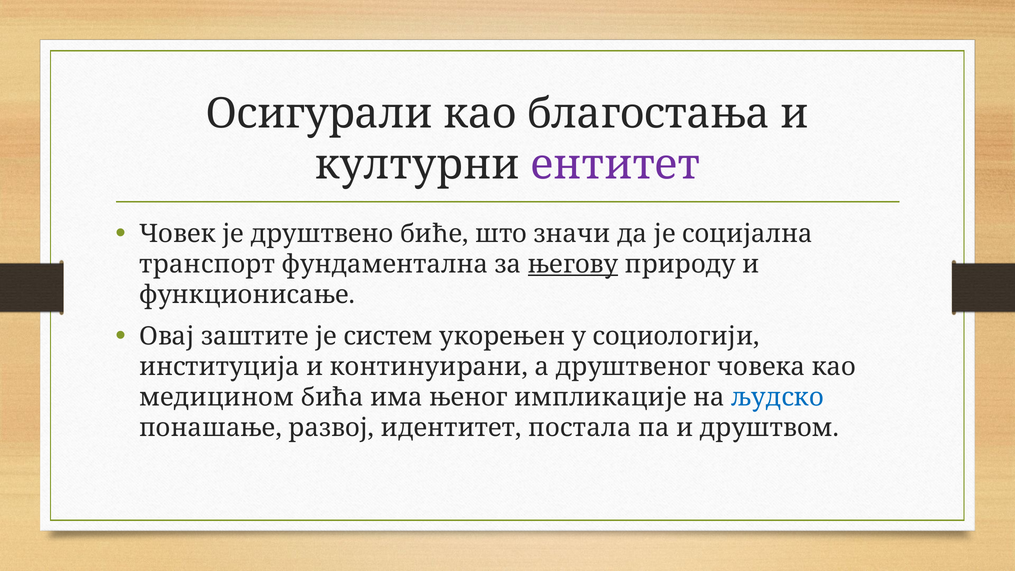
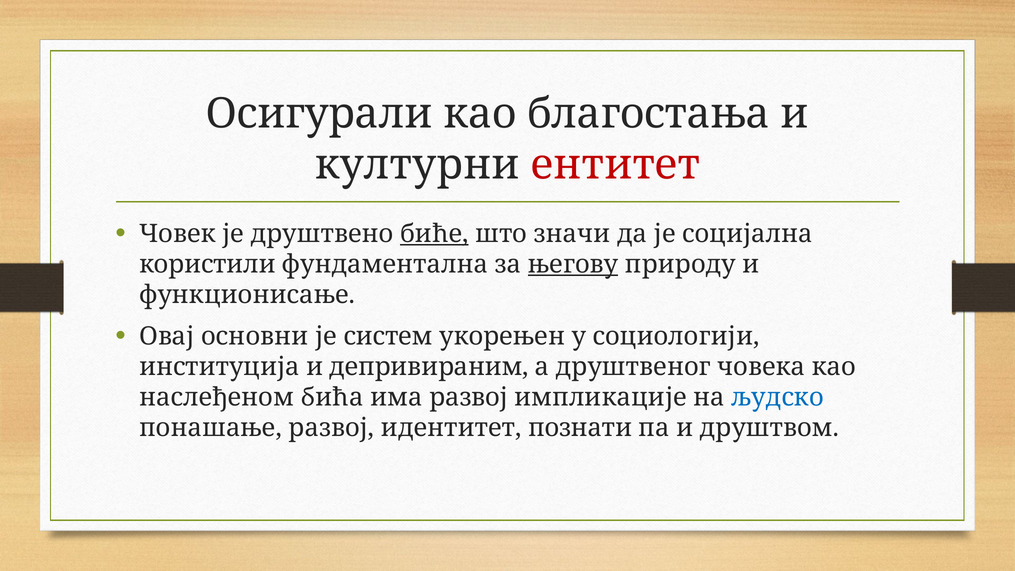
ентитет colour: purple -> red
биће underline: none -> present
транспорт: транспорт -> користили
заштите: заштите -> основни
континуирани: континуирани -> депривираним
медицином: медицином -> наслеђеном
има њеног: њеног -> развој
постала: постала -> познати
